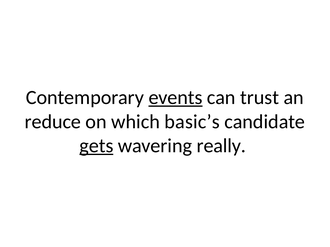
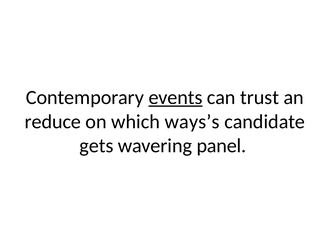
basic’s: basic’s -> ways’s
gets underline: present -> none
really: really -> panel
